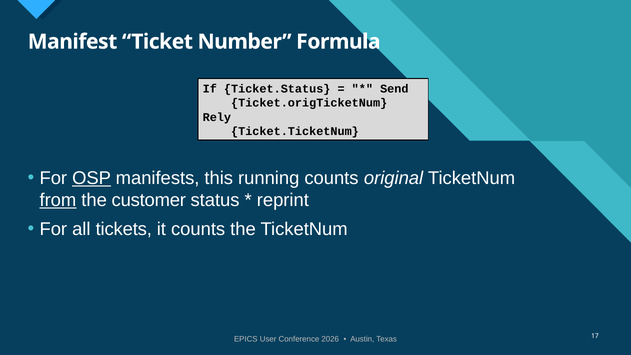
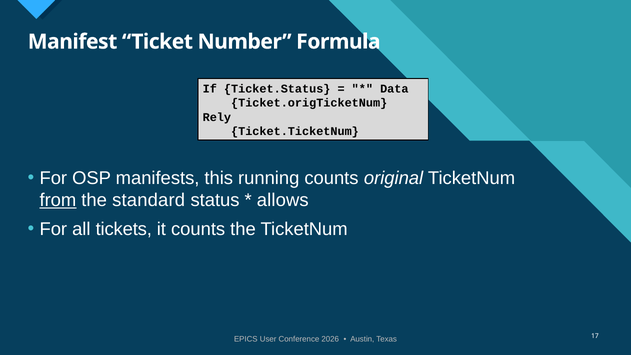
Send: Send -> Data
OSP underline: present -> none
customer: customer -> standard
reprint: reprint -> allows
